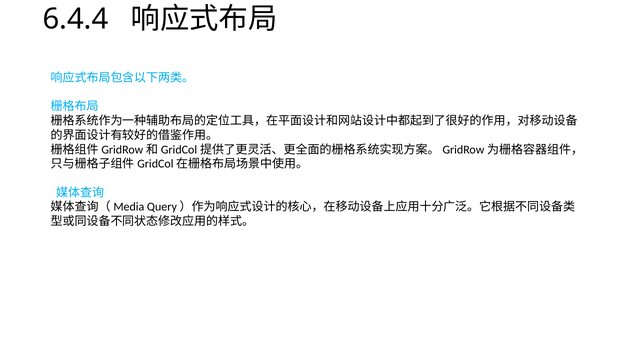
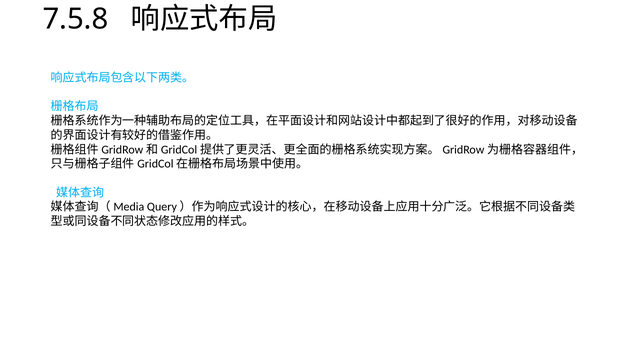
6.4.4: 6.4.4 -> 7.5.8
